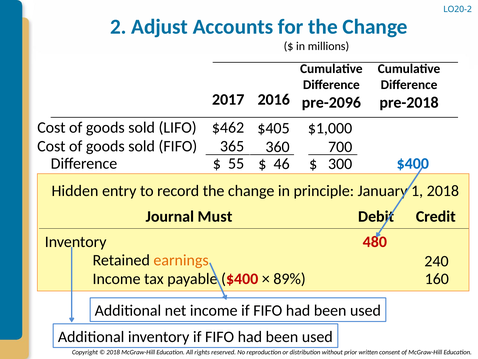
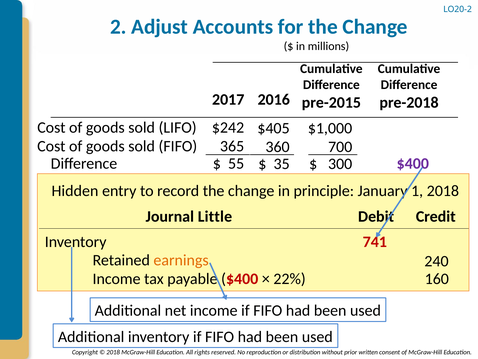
pre-2096: pre-2096 -> pre-2015
$462: $462 -> $242
46: 46 -> 35
$400 at (413, 163) colour: blue -> purple
Must: Must -> Little
480: 480 -> 741
89%: 89% -> 22%
